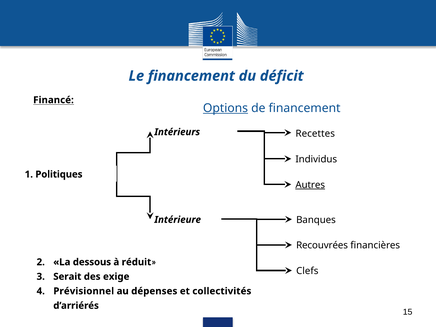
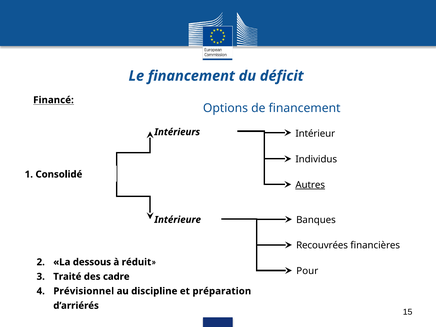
Options underline: present -> none
Recettes: Recettes -> Intérieur
Politiques: Politiques -> Consolidé
Clefs: Clefs -> Pour
Serait: Serait -> Traité
exige: exige -> cadre
dépenses: dépenses -> discipline
collectivités: collectivités -> préparation
